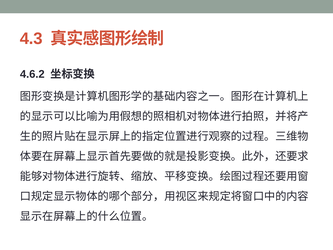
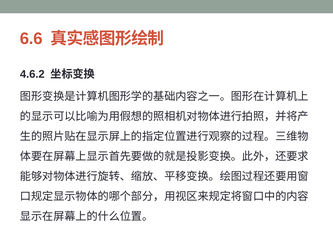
4.3: 4.3 -> 6.6
